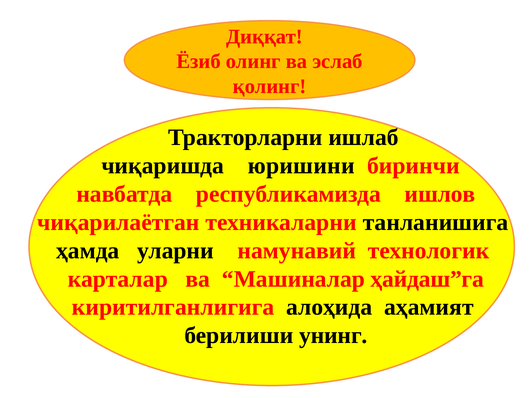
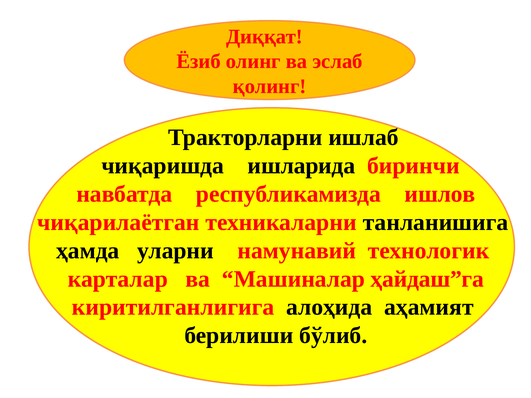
юришини: юришини -> ишларида
унинг: унинг -> бўлиб
